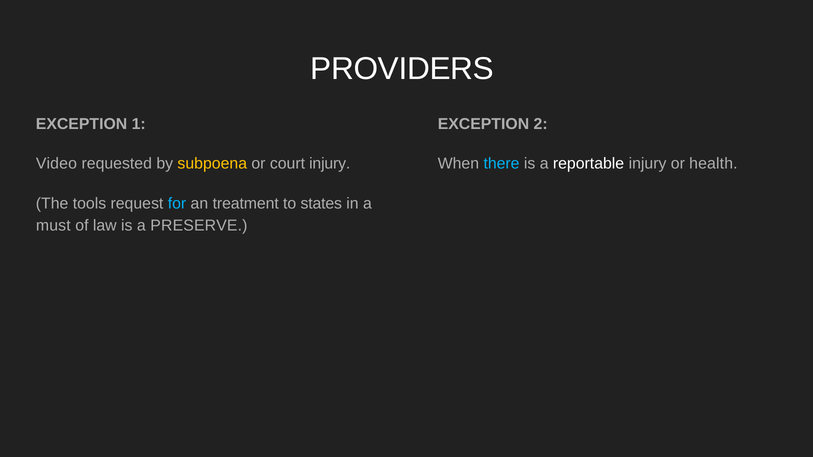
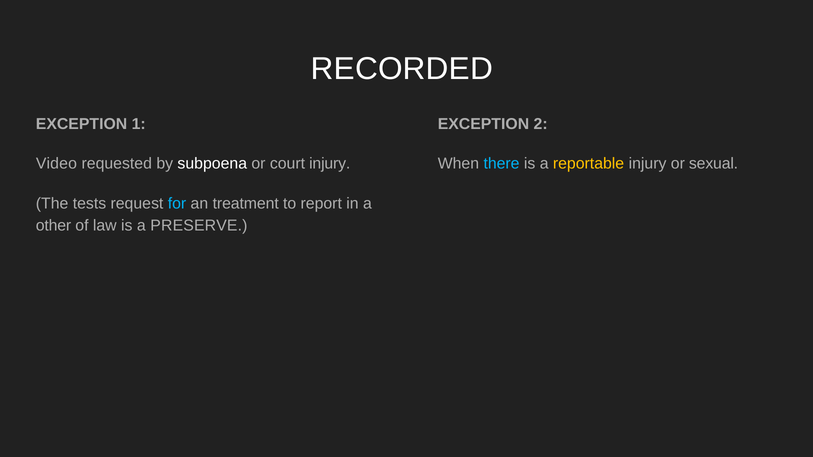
PROVIDERS: PROVIDERS -> RECORDED
subpoena colour: yellow -> white
reportable colour: white -> yellow
health: health -> sexual
tools: tools -> tests
states: states -> report
must: must -> other
